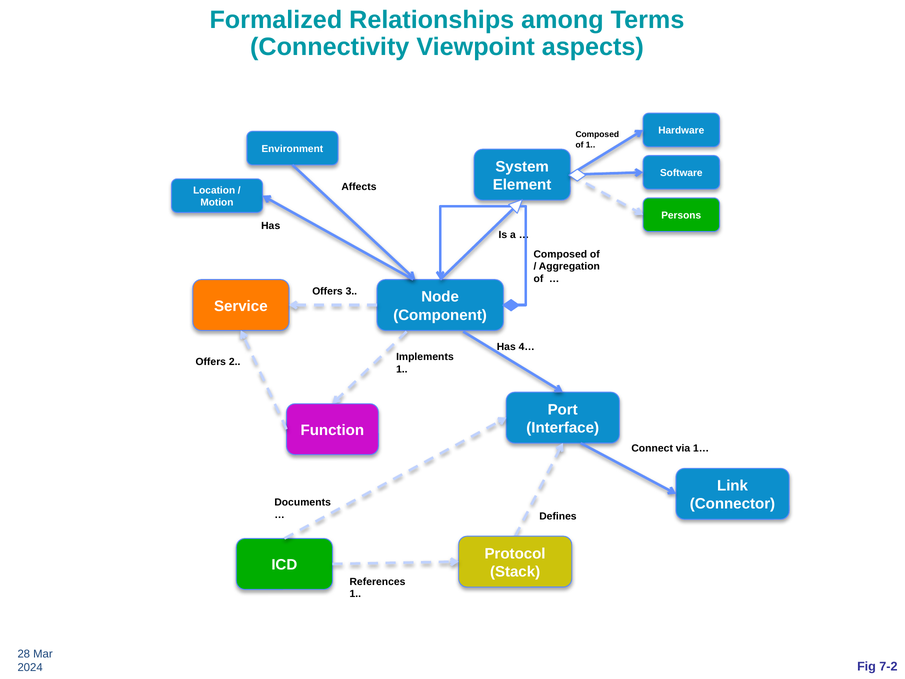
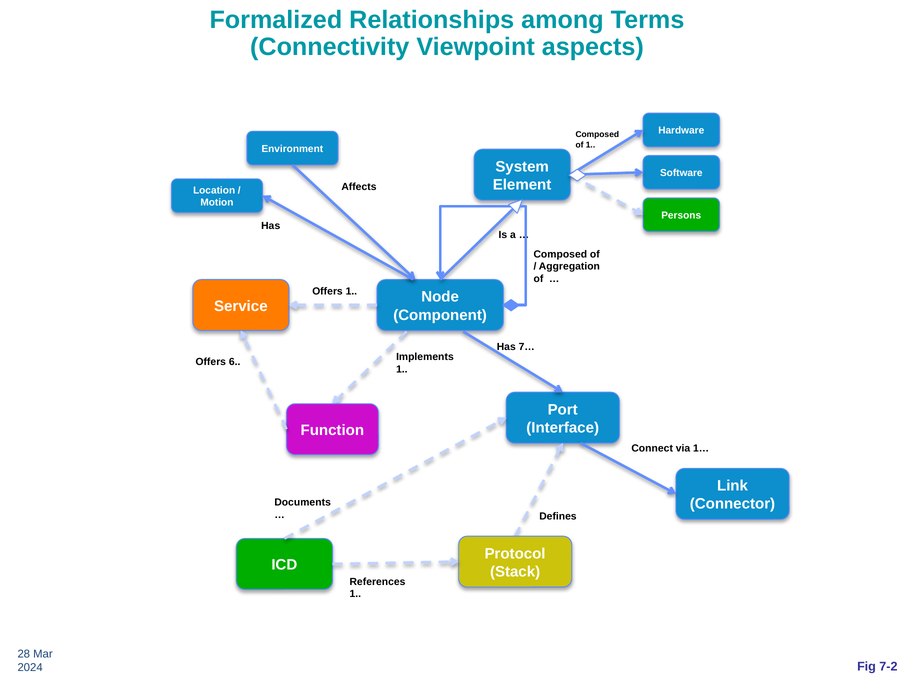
Offers 3: 3 -> 1
4…: 4… -> 7…
2: 2 -> 6
